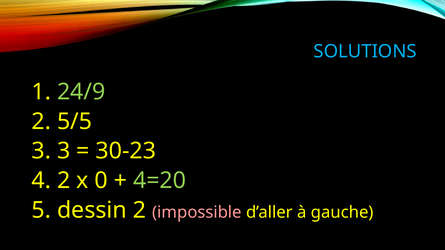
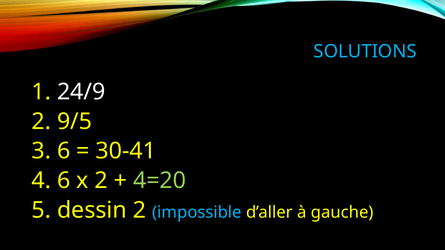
24/9 colour: light green -> white
5/5: 5/5 -> 9/5
3 at (64, 151): 3 -> 6
30-23: 30-23 -> 30-41
4 2: 2 -> 6
x 0: 0 -> 2
impossible colour: pink -> light blue
